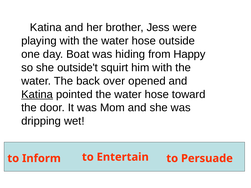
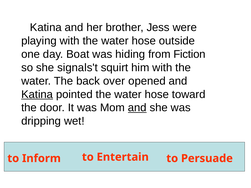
Happy: Happy -> Fiction
outside't: outside't -> signals't
and at (137, 108) underline: none -> present
